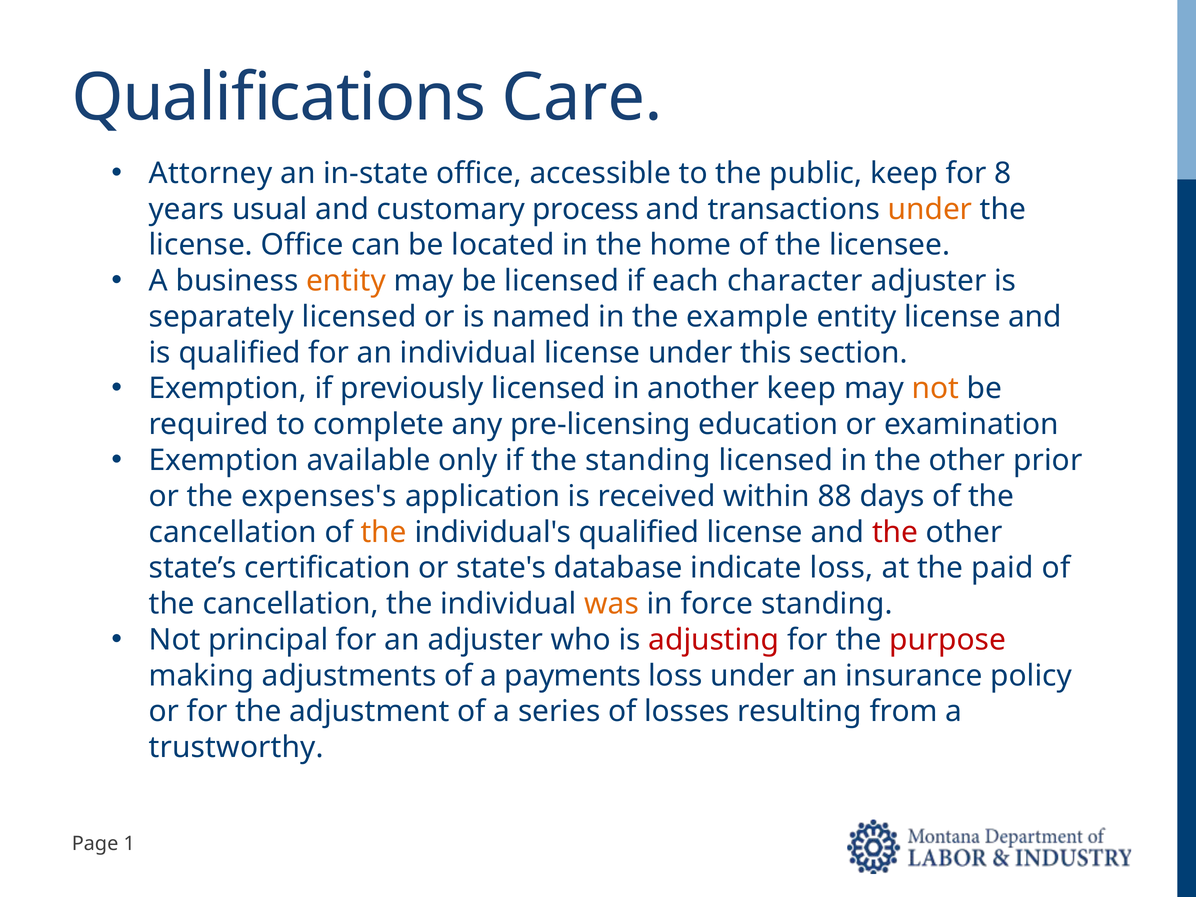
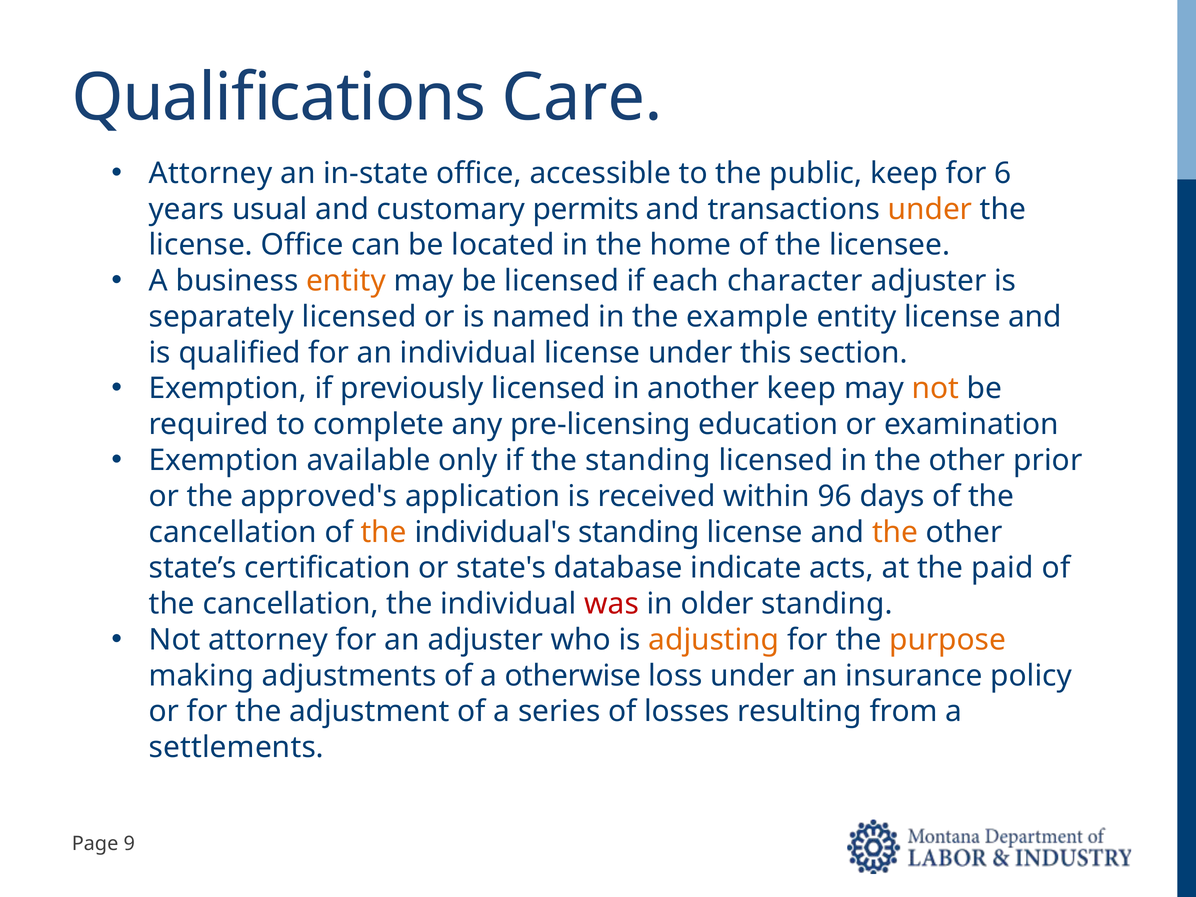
8: 8 -> 6
process: process -> permits
expenses's: expenses's -> approved's
88: 88 -> 96
individual's qualified: qualified -> standing
the at (895, 532) colour: red -> orange
indicate loss: loss -> acts
was colour: orange -> red
force: force -> older
Not principal: principal -> attorney
adjusting colour: red -> orange
purpose colour: red -> orange
payments: payments -> otherwise
trustworthy: trustworthy -> settlements
1: 1 -> 9
